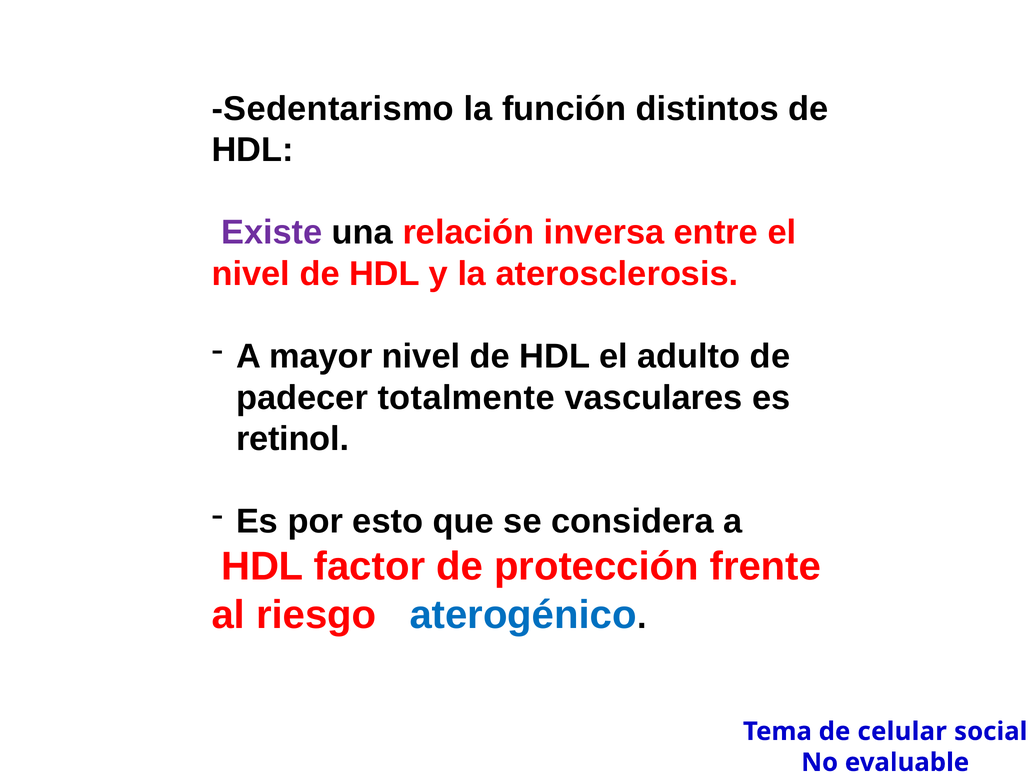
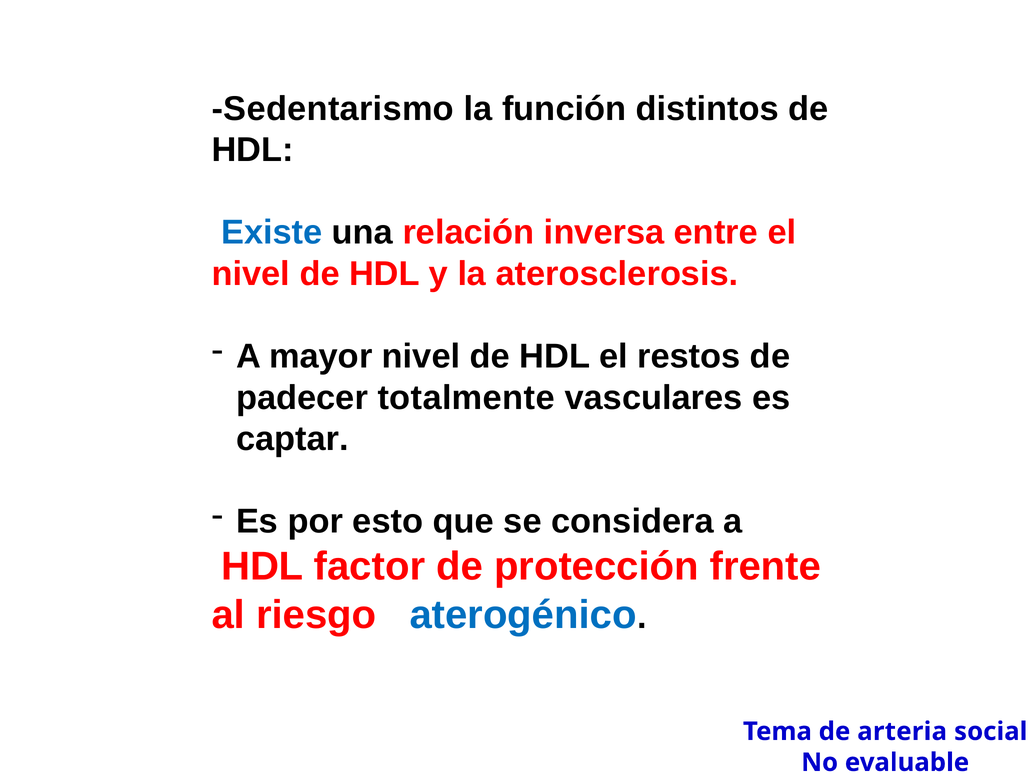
Existe colour: purple -> blue
adulto: adulto -> restos
retinol: retinol -> captar
celular: celular -> arteria
